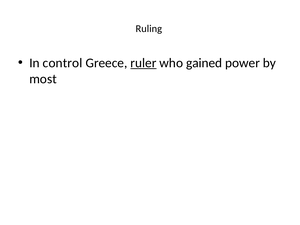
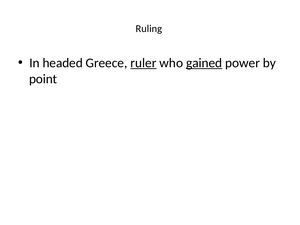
control: control -> headed
gained underline: none -> present
most: most -> point
